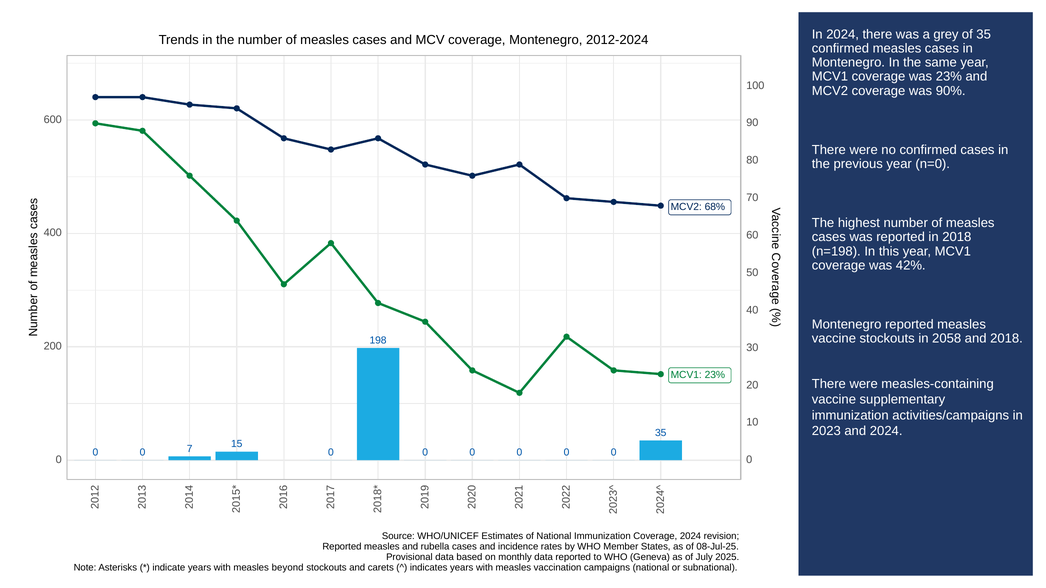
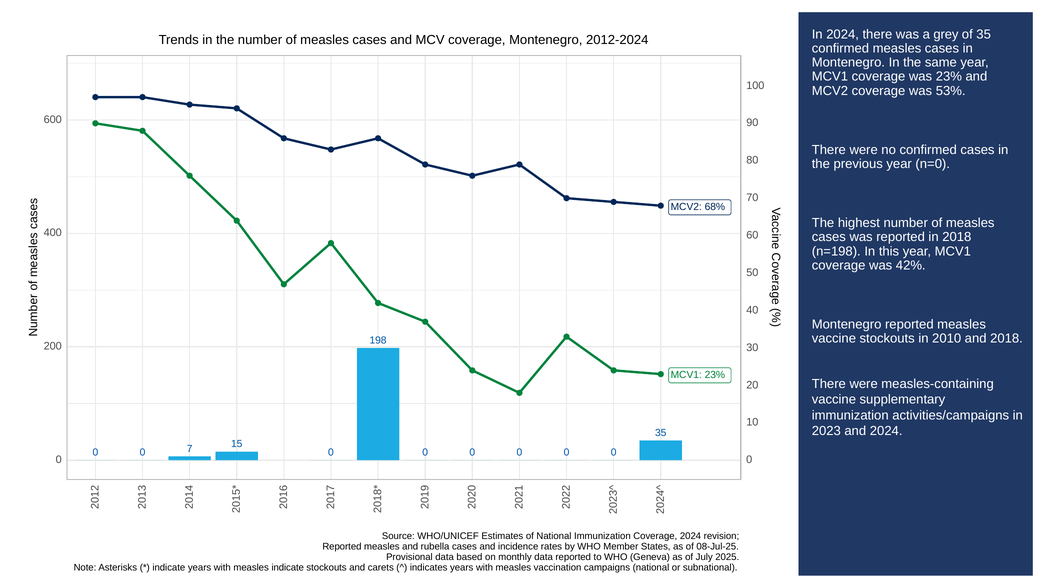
90%: 90% -> 53%
2058: 2058 -> 2010
measles beyond: beyond -> indicate
